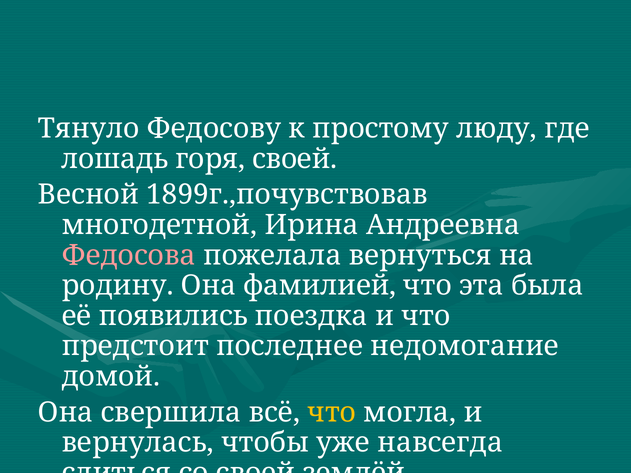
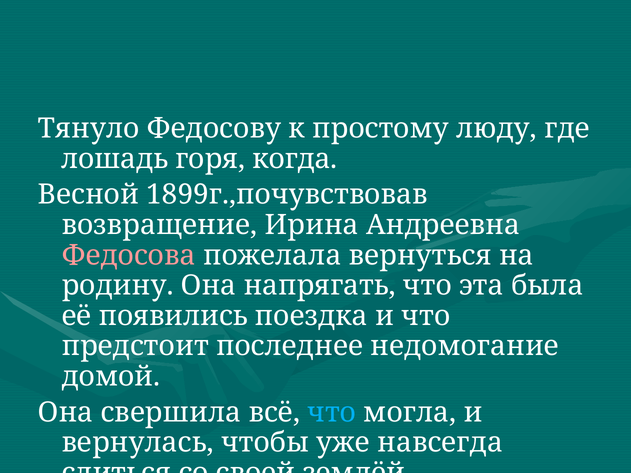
горя своей: своей -> когда
многодетной: многодетной -> возвращение
фамилией: фамилией -> напрягать
что at (332, 413) colour: yellow -> light blue
